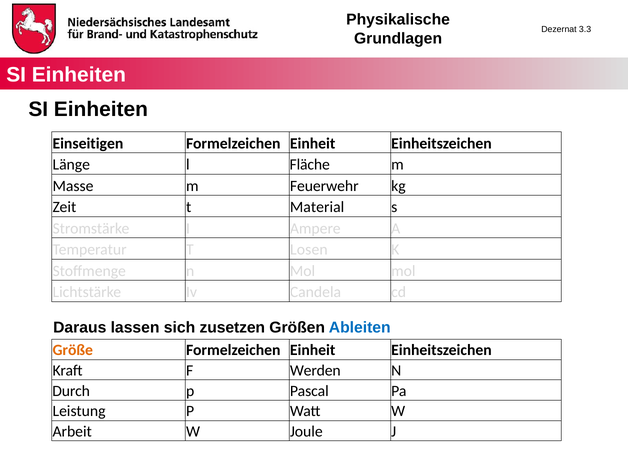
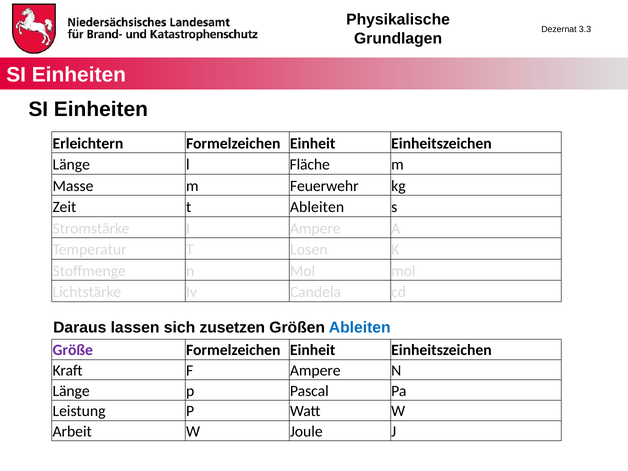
Einseitigen: Einseitigen -> Erleichtern
t Material: Material -> Ableiten
Größe colour: orange -> purple
F Werden: Werden -> Ampere
Durch at (71, 391): Durch -> Länge
